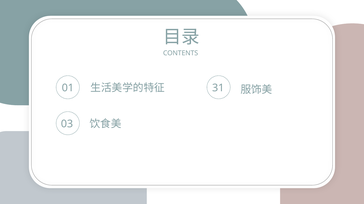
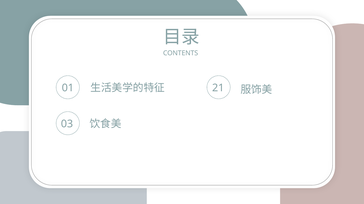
31: 31 -> 21
